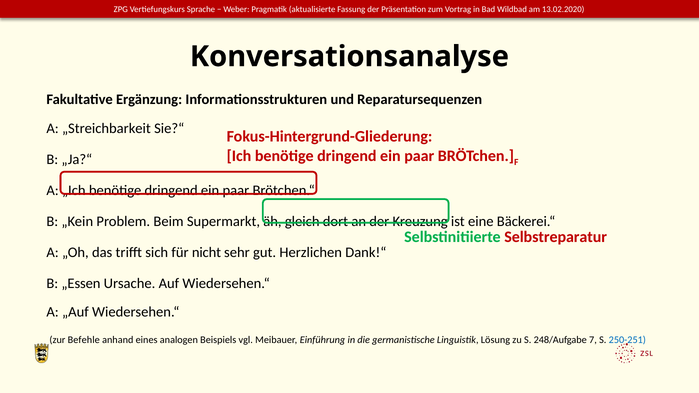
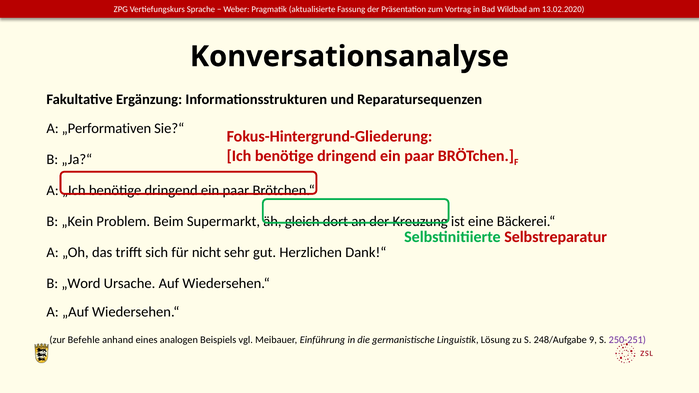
„Streichbarkeit: „Streichbarkeit -> „Performativen
„Essen: „Essen -> „Word
7: 7 -> 9
250-251 colour: blue -> purple
